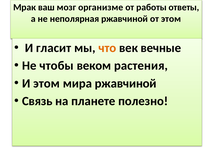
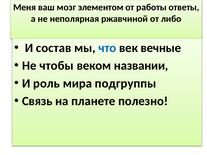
Мрак: Мрак -> Меня
организме: организме -> элементом
от этом: этом -> либо
гласит: гласит -> состав
что colour: orange -> blue
растения: растения -> названии
И этом: этом -> роль
мира ржавчиной: ржавчиной -> подгруппы
